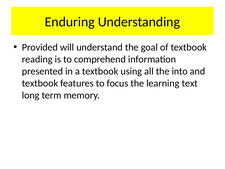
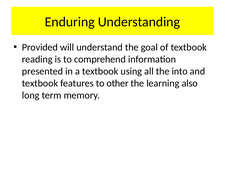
focus: focus -> other
text: text -> also
